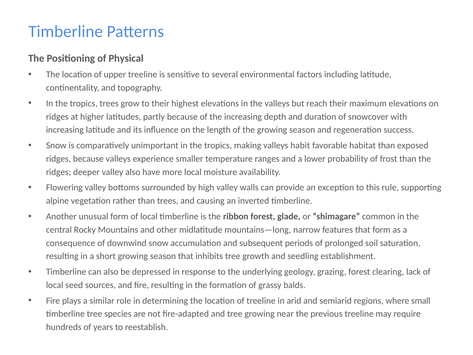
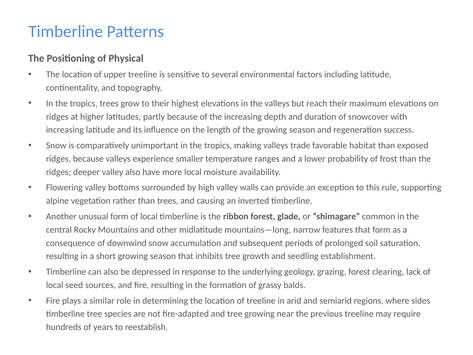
habit: habit -> trade
small: small -> sides
